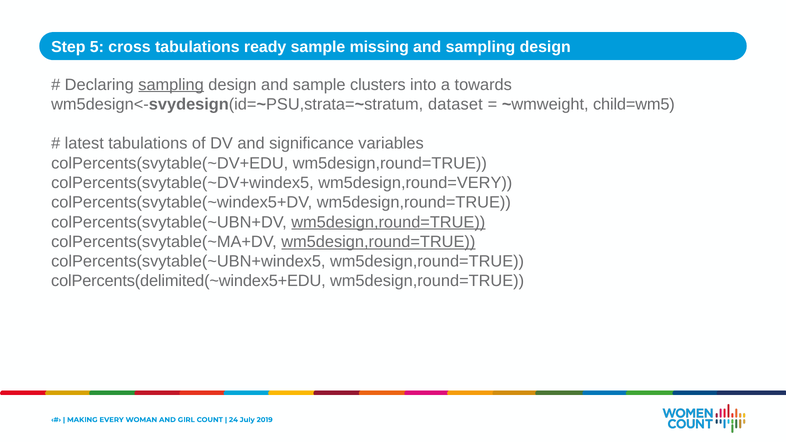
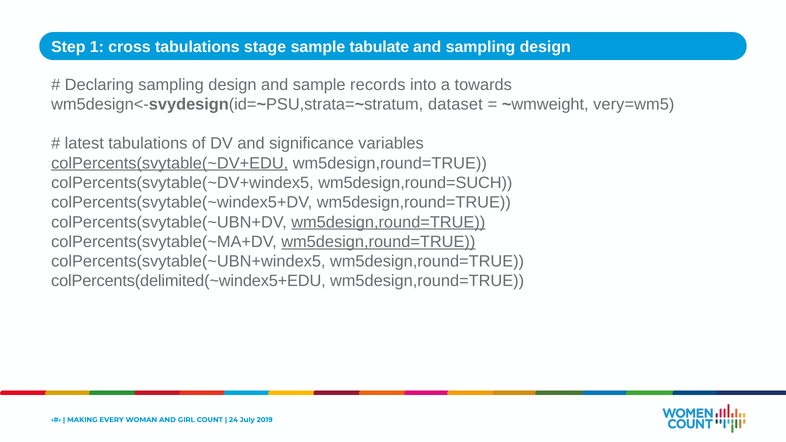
5: 5 -> 1
ready: ready -> stage
missing: missing -> tabulate
sampling at (171, 85) underline: present -> none
clusters: clusters -> records
child=wm5: child=wm5 -> very=wm5
colPercents(svytable(~DV+EDU underline: none -> present
wm5design,round=VERY: wm5design,round=VERY -> wm5design,round=SUCH
